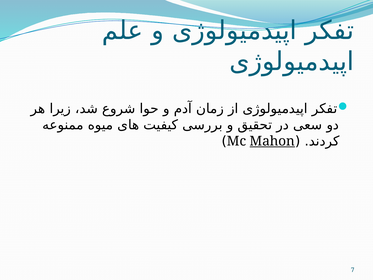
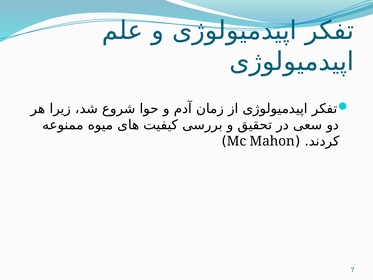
Mahon underline: present -> none
